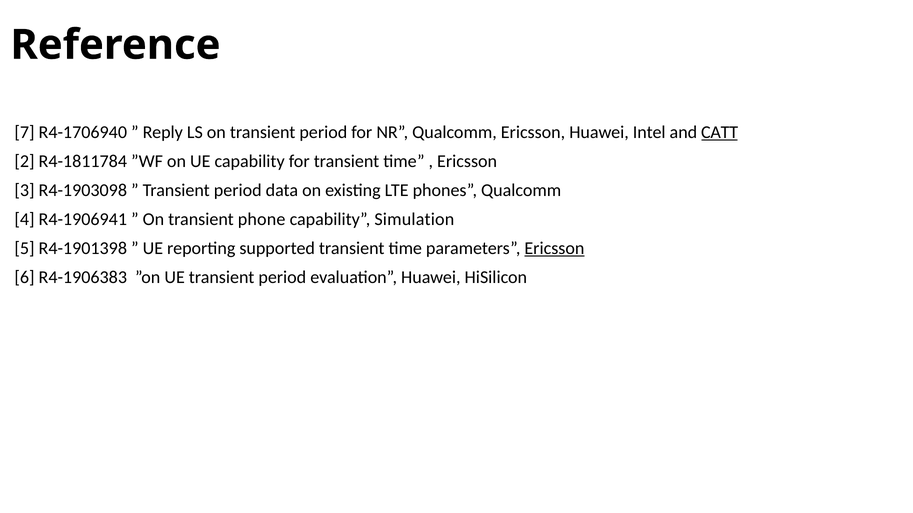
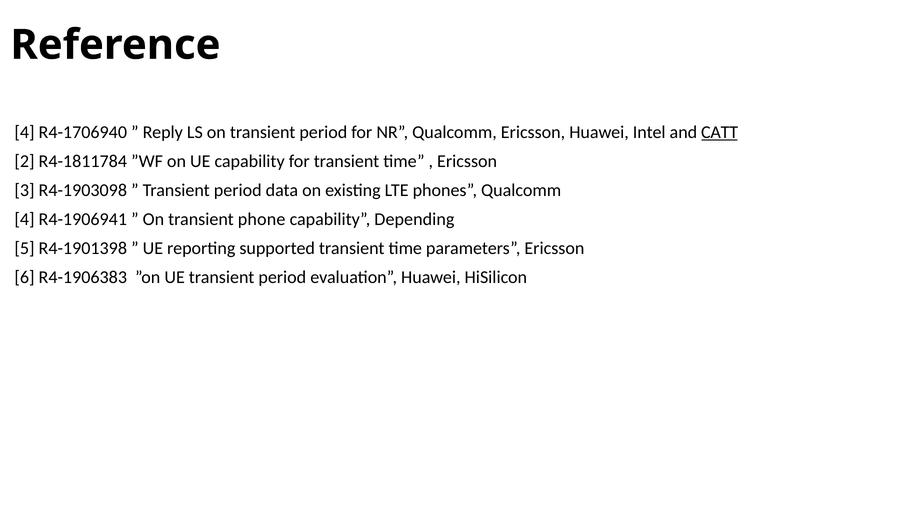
7 at (25, 132): 7 -> 4
Simulation: Simulation -> Depending
Ericsson at (554, 249) underline: present -> none
